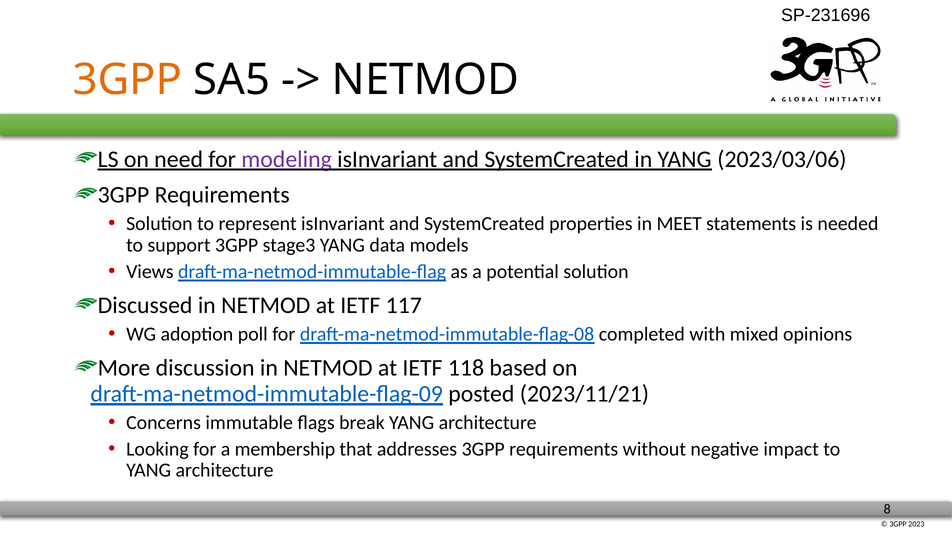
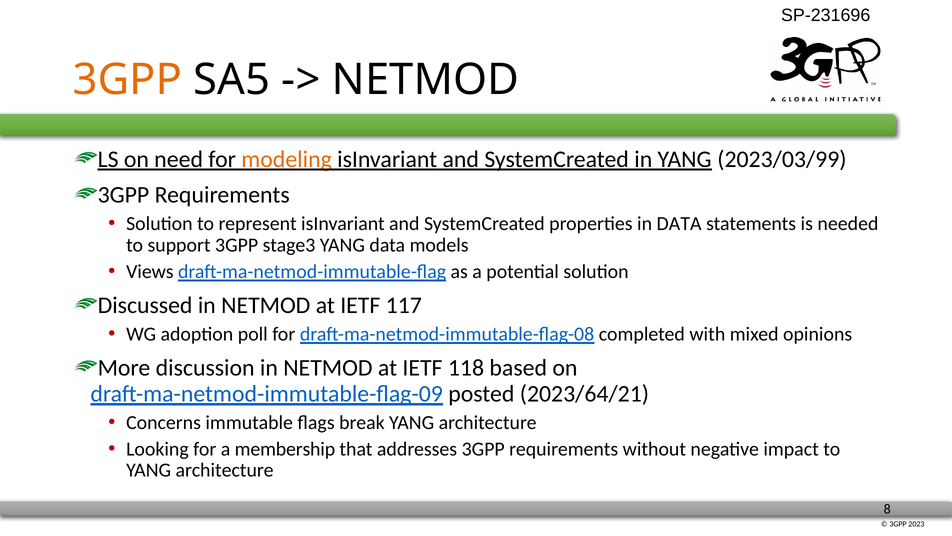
modeling colour: purple -> orange
2023/03/06: 2023/03/06 -> 2023/03/99
in MEET: MEET -> DATA
2023/11/21: 2023/11/21 -> 2023/64/21
